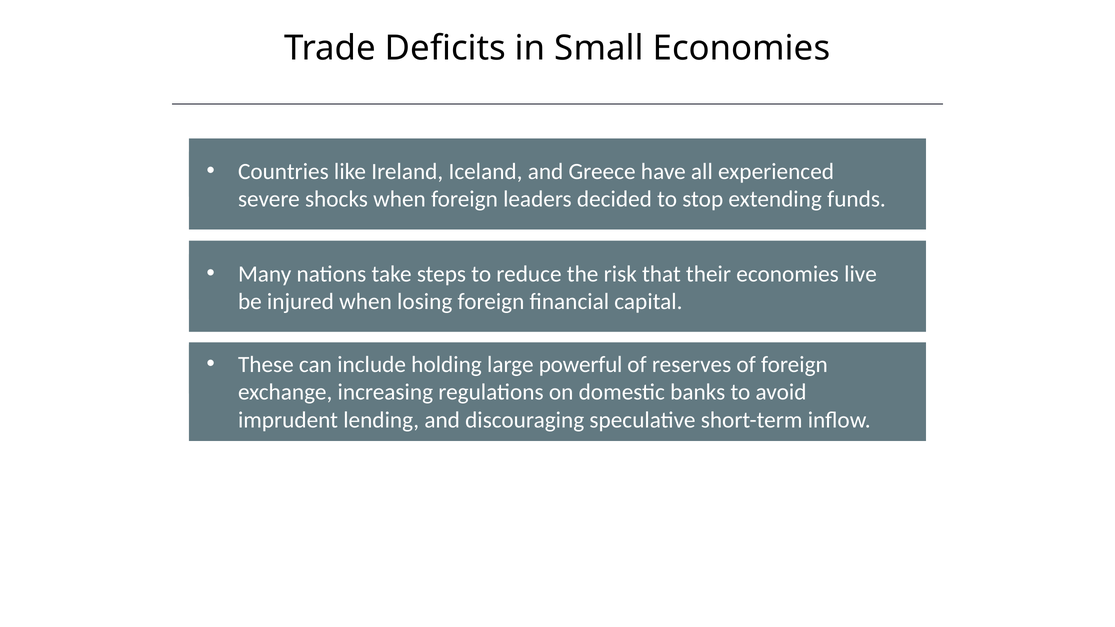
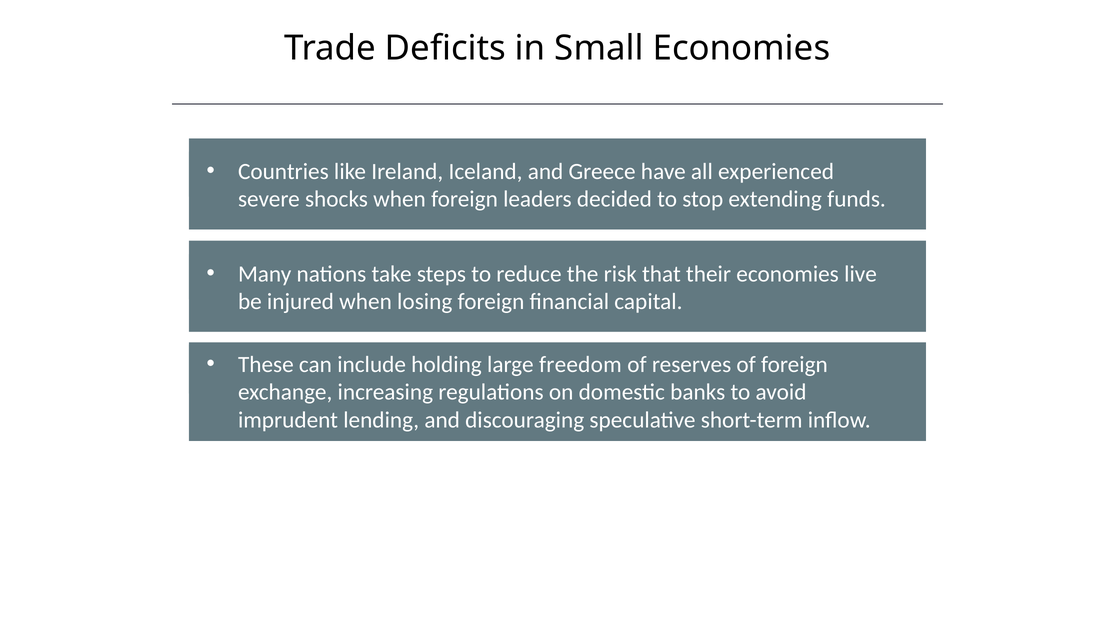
powerful: powerful -> freedom
